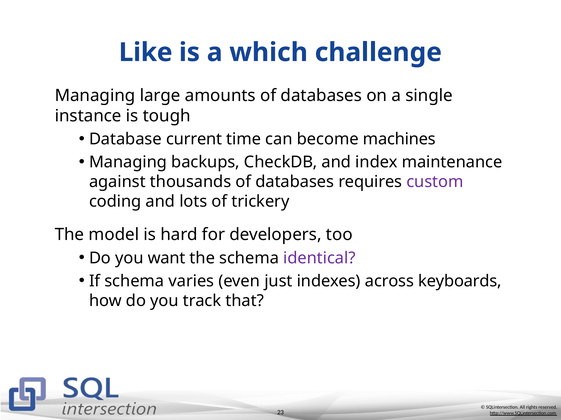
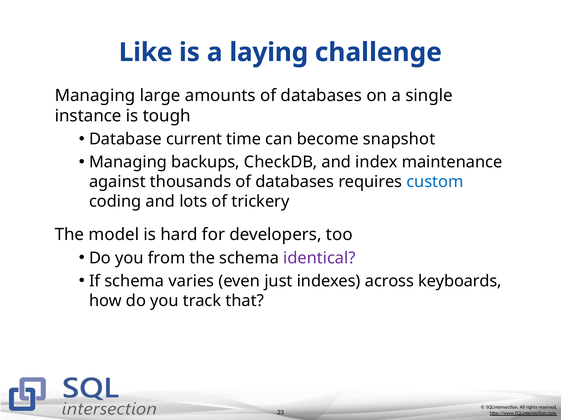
which: which -> laying
machines: machines -> snapshot
custom colour: purple -> blue
want: want -> from
